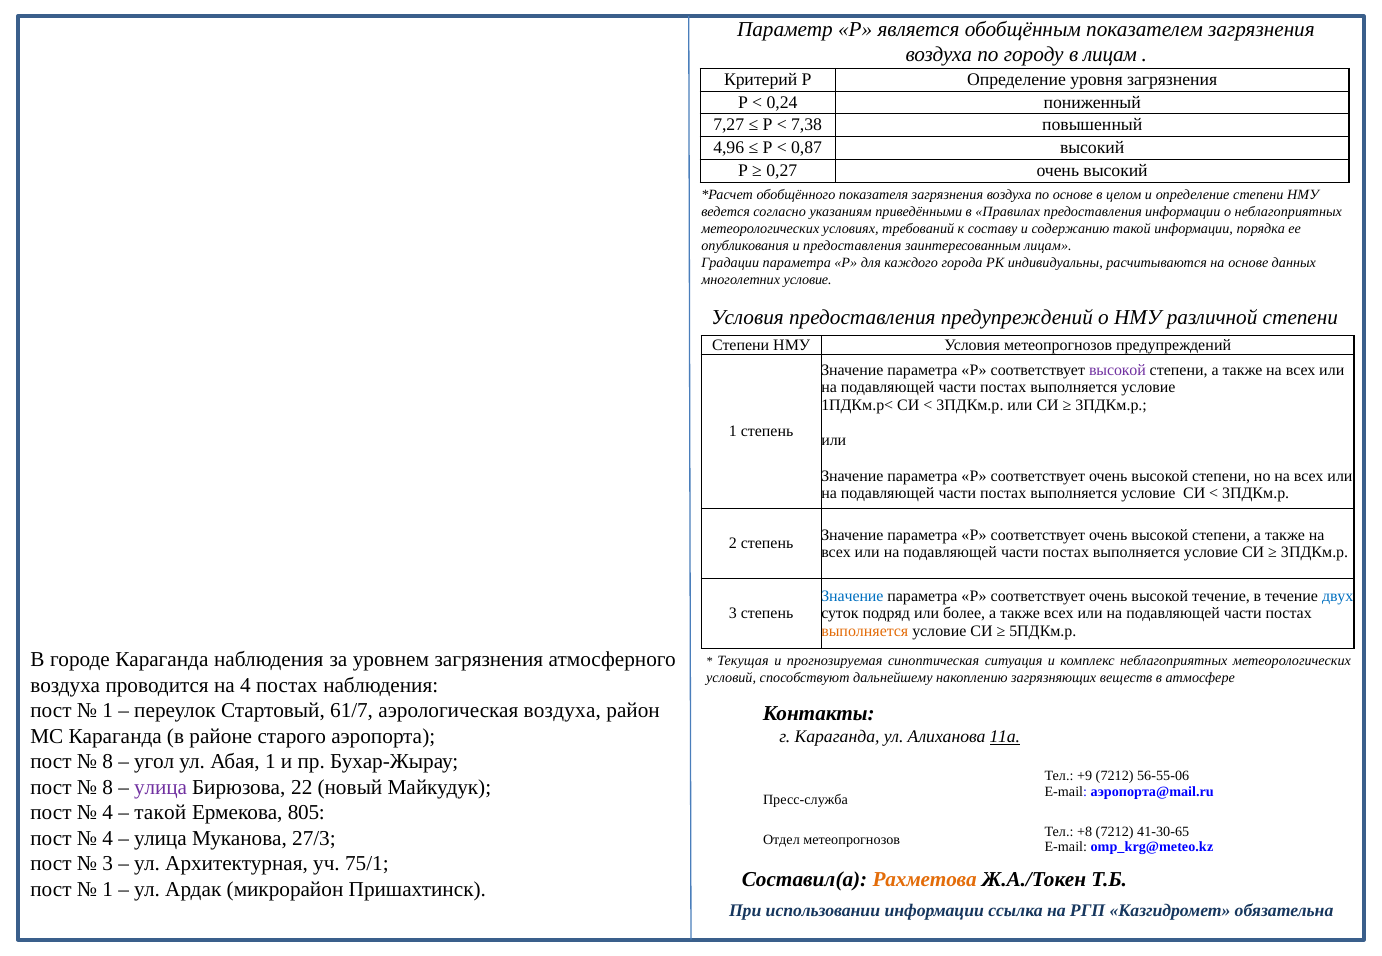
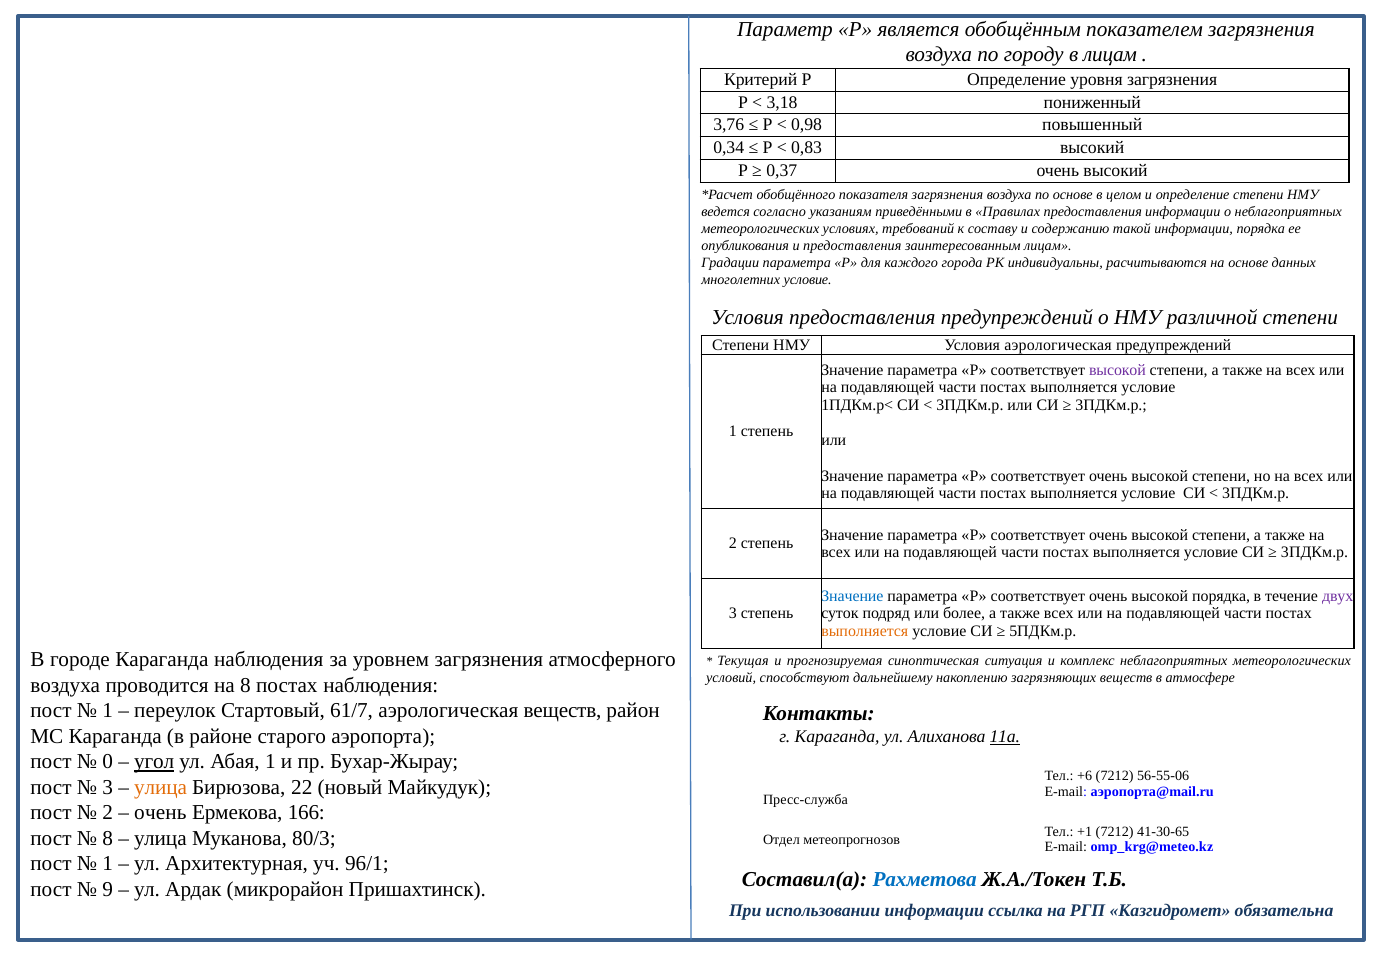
0,24: 0,24 -> 3,18
7,27: 7,27 -> 3,76
7,38: 7,38 -> 0,98
4,96: 4,96 -> 0,34
0,87: 0,87 -> 0,83
0,27: 0,27 -> 0,37
Условия метеопрогнозов: метеопрогнозов -> аэрологическая
высокой течение: течение -> порядка
двух colour: blue -> purple
на 4: 4 -> 8
аэрологическая воздуха: воздуха -> веществ
8 at (108, 763): 8 -> 0
угол underline: none -> present
+9: +9 -> +6
8 at (108, 788): 8 -> 3
улица at (161, 788) colour: purple -> orange
4 at (108, 814): 4 -> 2
такой at (160, 814): такой -> очень
805: 805 -> 166
+8: +8 -> +1
4 at (108, 839): 4 -> 8
27/3: 27/3 -> 80/3
3 at (108, 865): 3 -> 1
75/1: 75/1 -> 96/1
Рахметова colour: orange -> blue
1 at (108, 890): 1 -> 9
